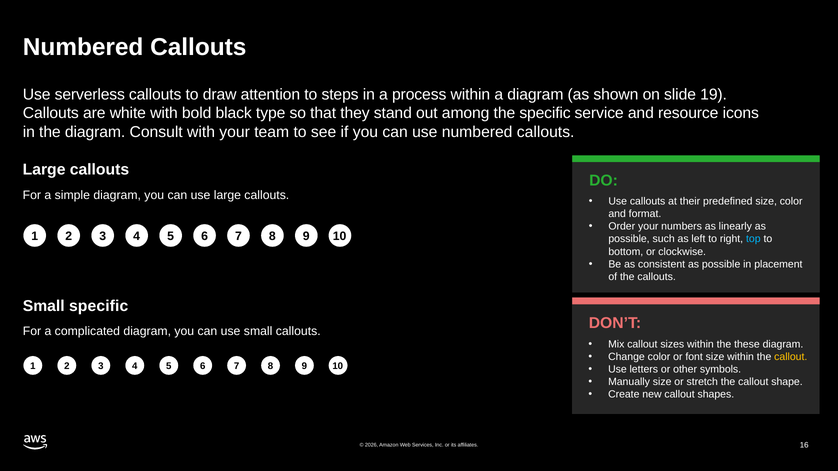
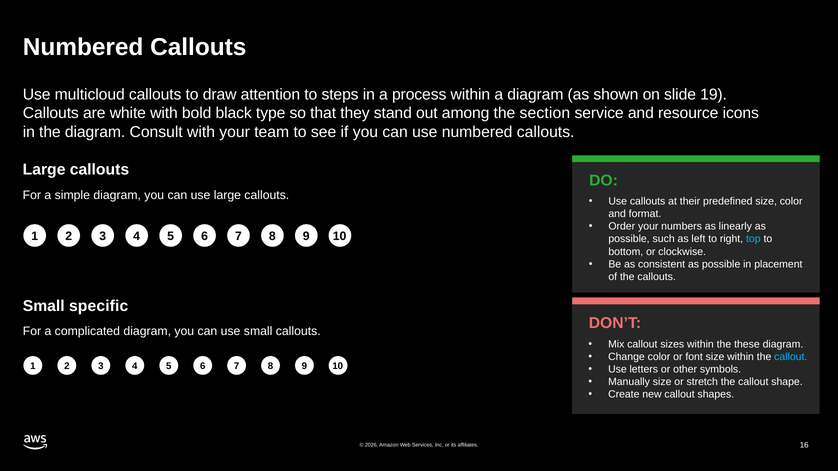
serverless: serverless -> multicloud
the specific: specific -> section
callout at (791, 357) colour: yellow -> light blue
